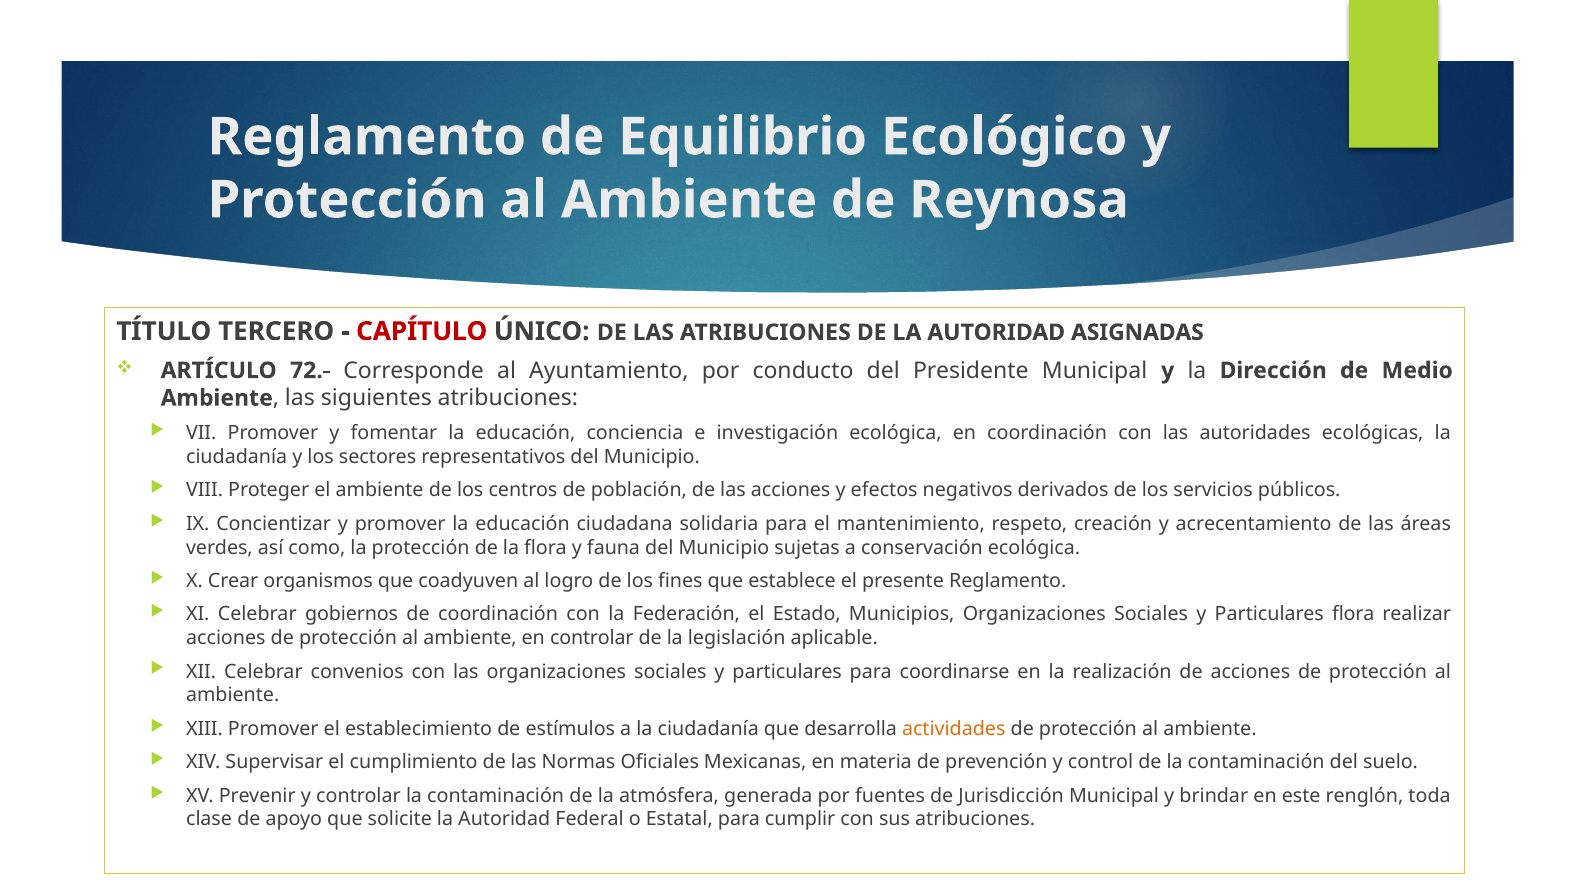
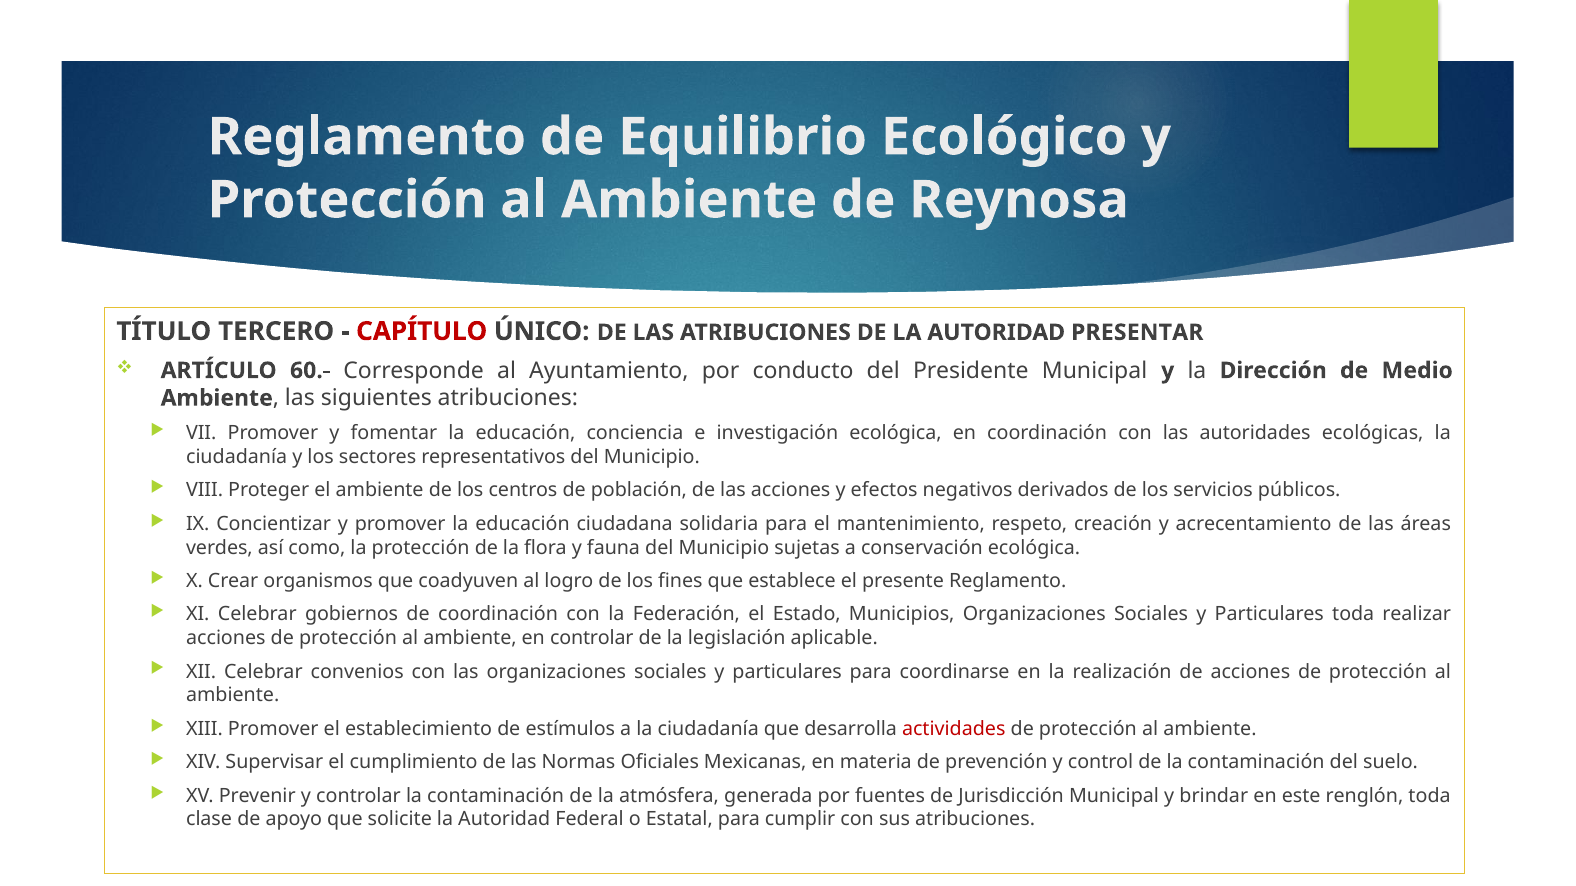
ASIGNADAS: ASIGNADAS -> PRESENTAR
72.-: 72.- -> 60.-
Particulares flora: flora -> toda
actividades colour: orange -> red
